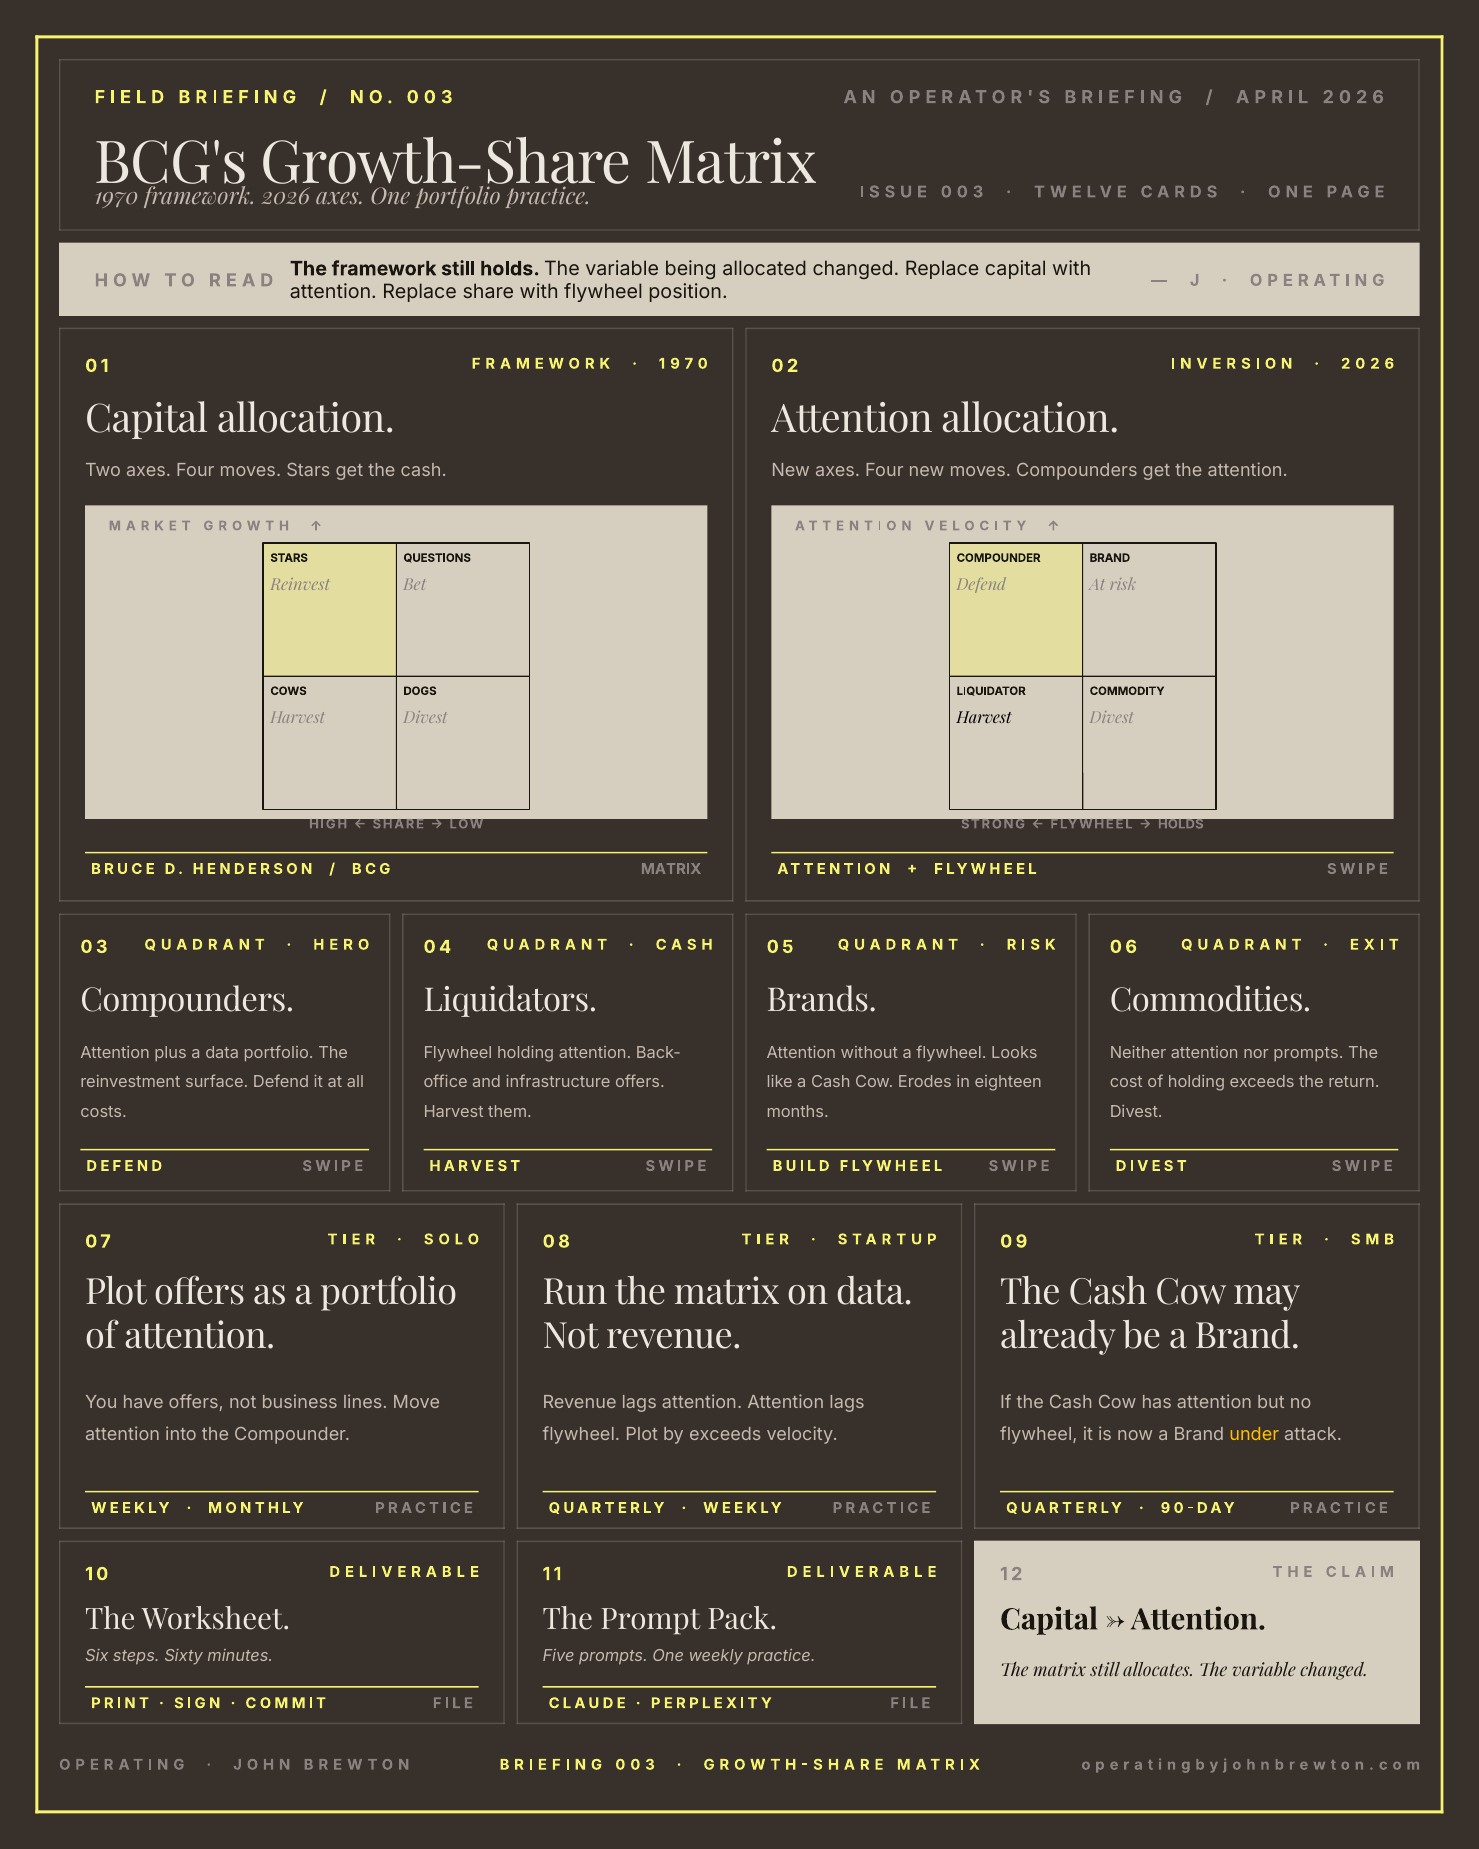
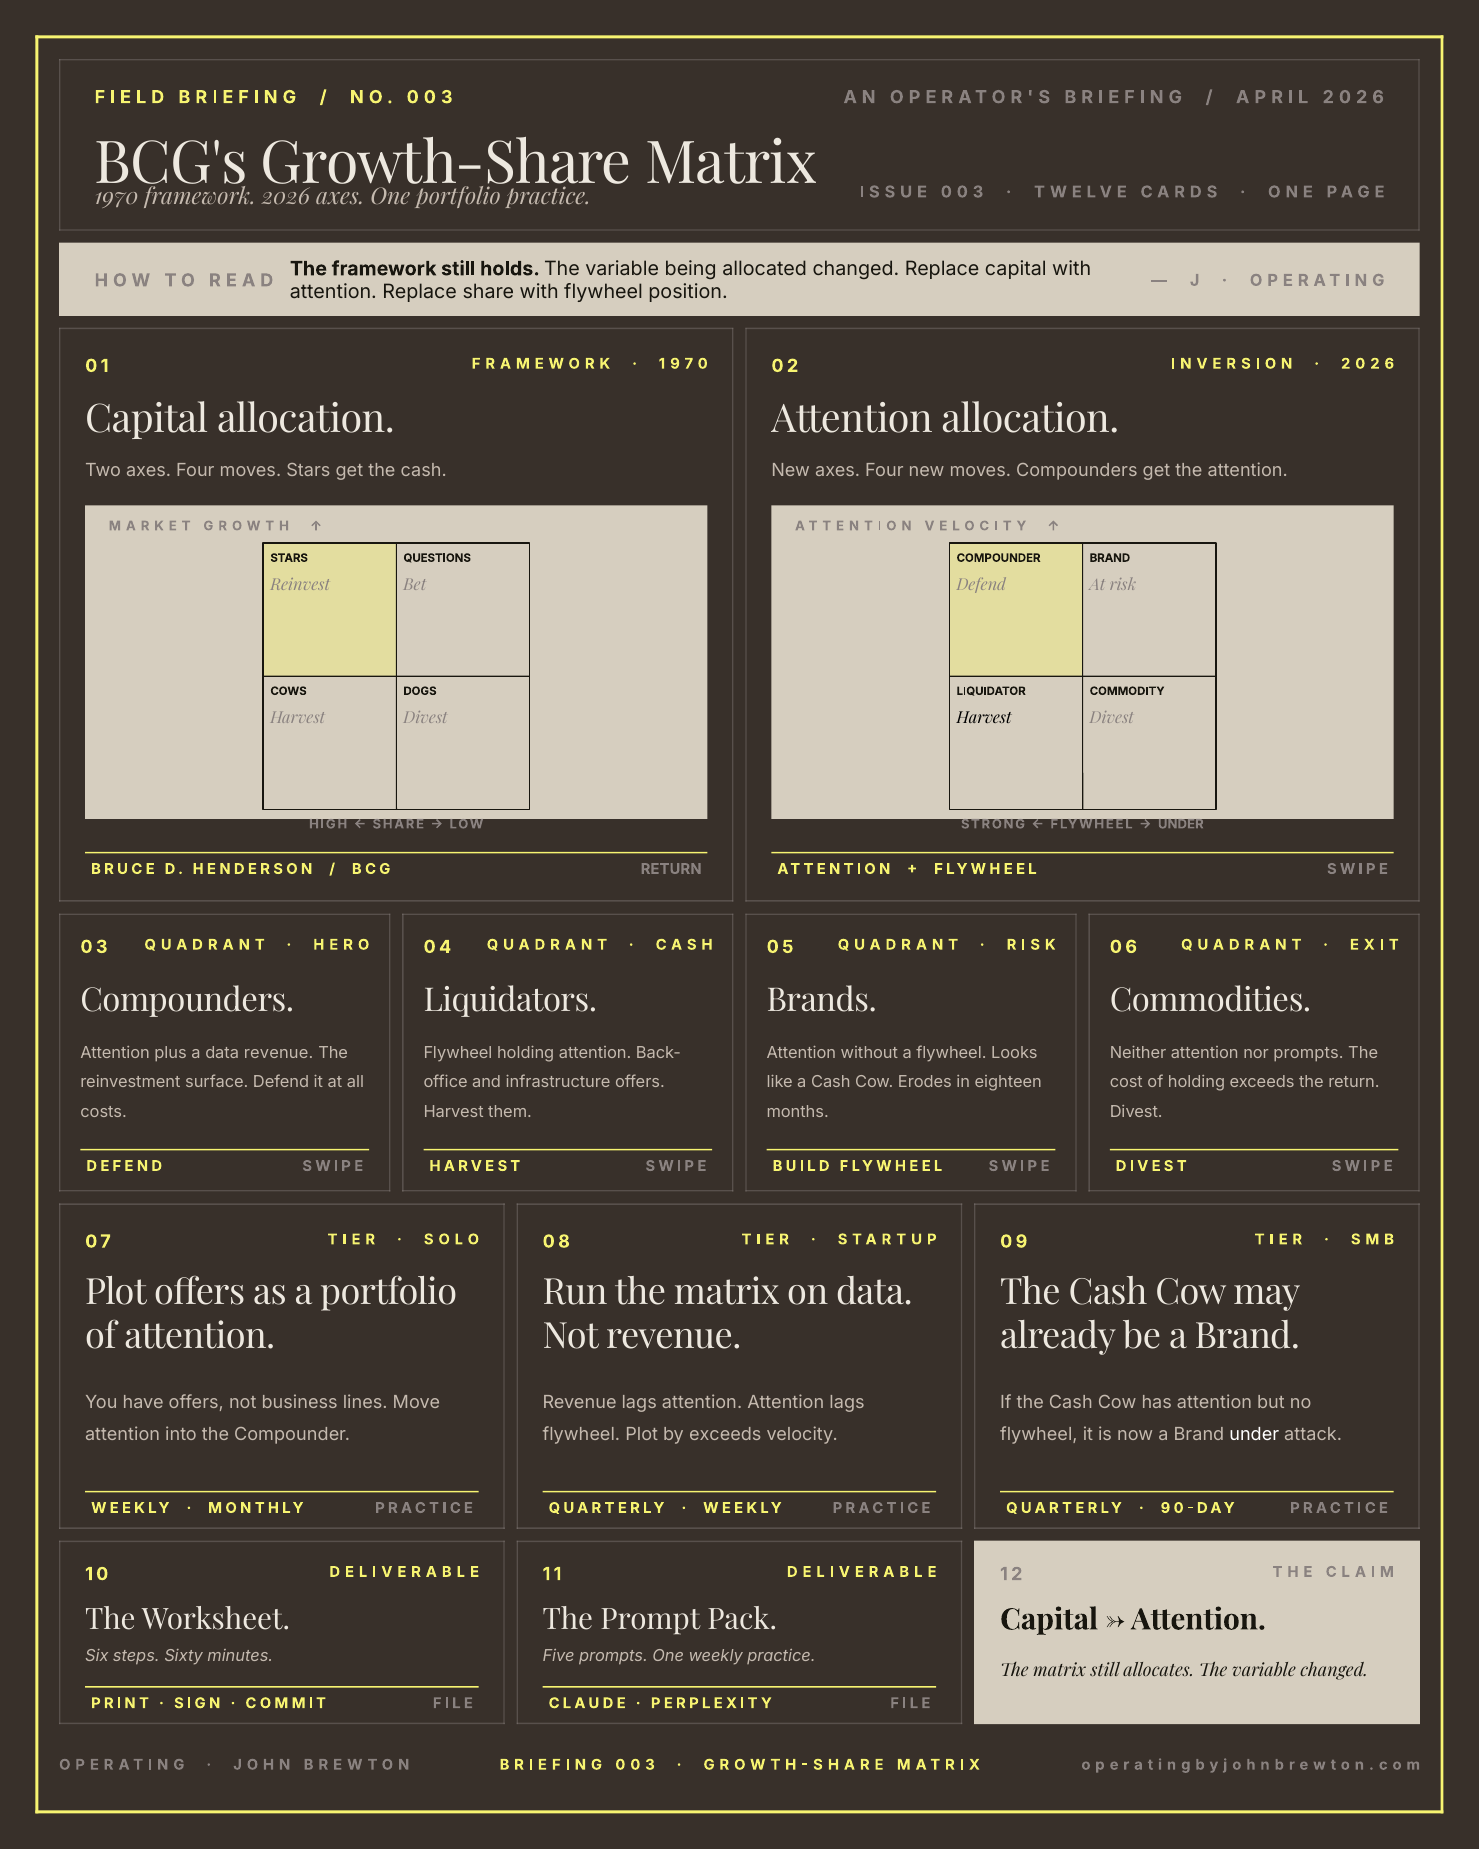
HOLDS at (1181, 824): HOLDS -> UNDER
BCG MATRIX: MATRIX -> RETURN
data portfolio: portfolio -> revenue
under at (1254, 1434) colour: yellow -> white
